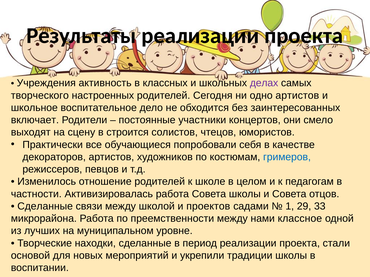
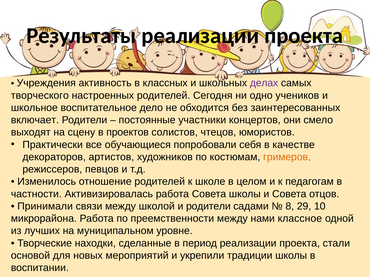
одно артистов: артистов -> учеников
строится: строится -> проектов
гримеров colour: blue -> orange
Сделанные at (45, 207): Сделанные -> Принимали
и проектов: проектов -> родители
1: 1 -> 8
33: 33 -> 10
